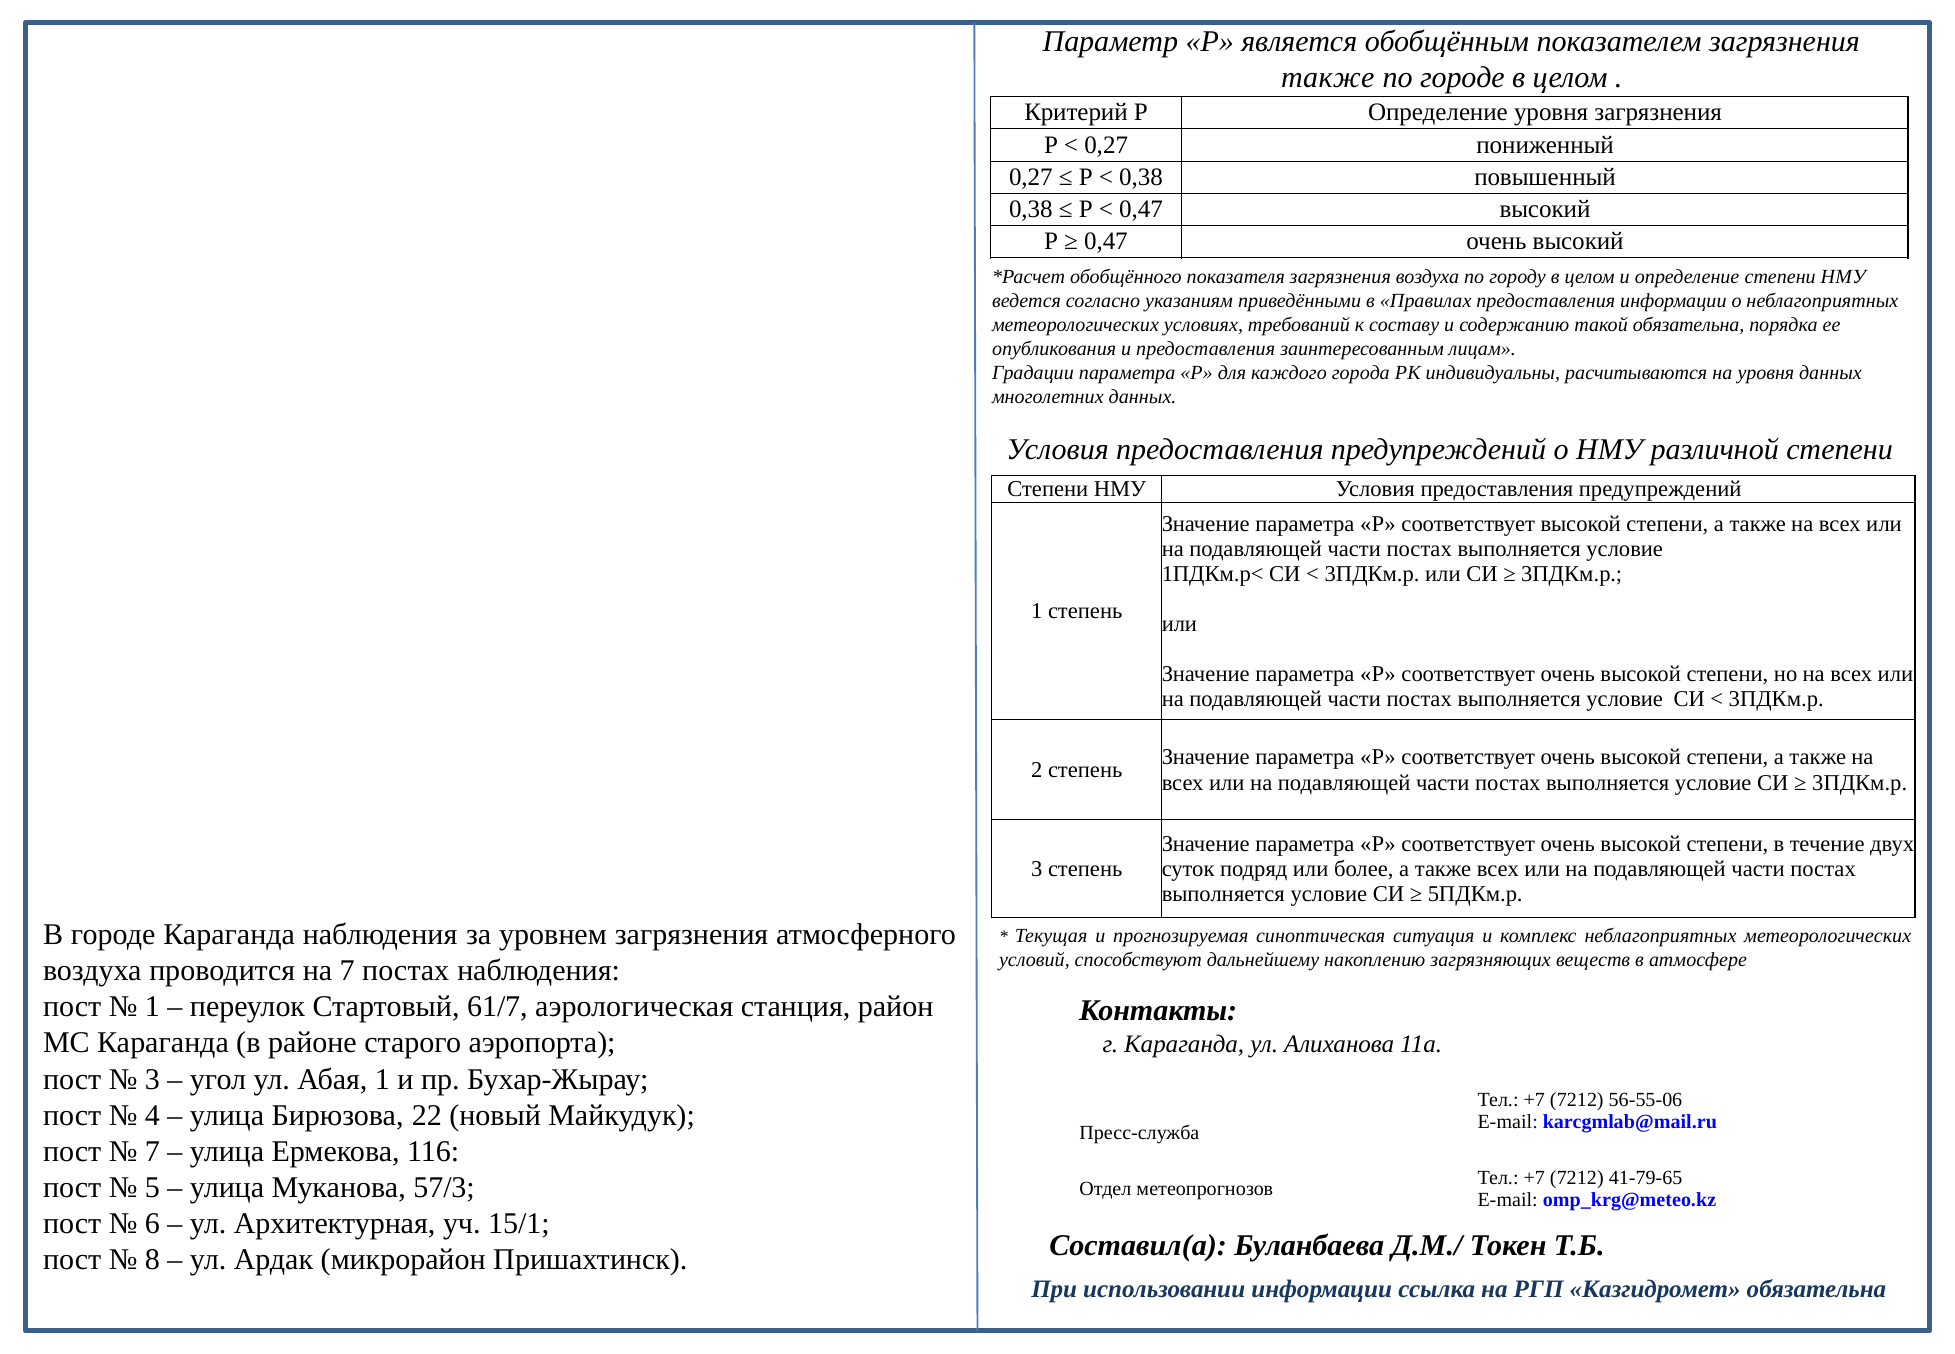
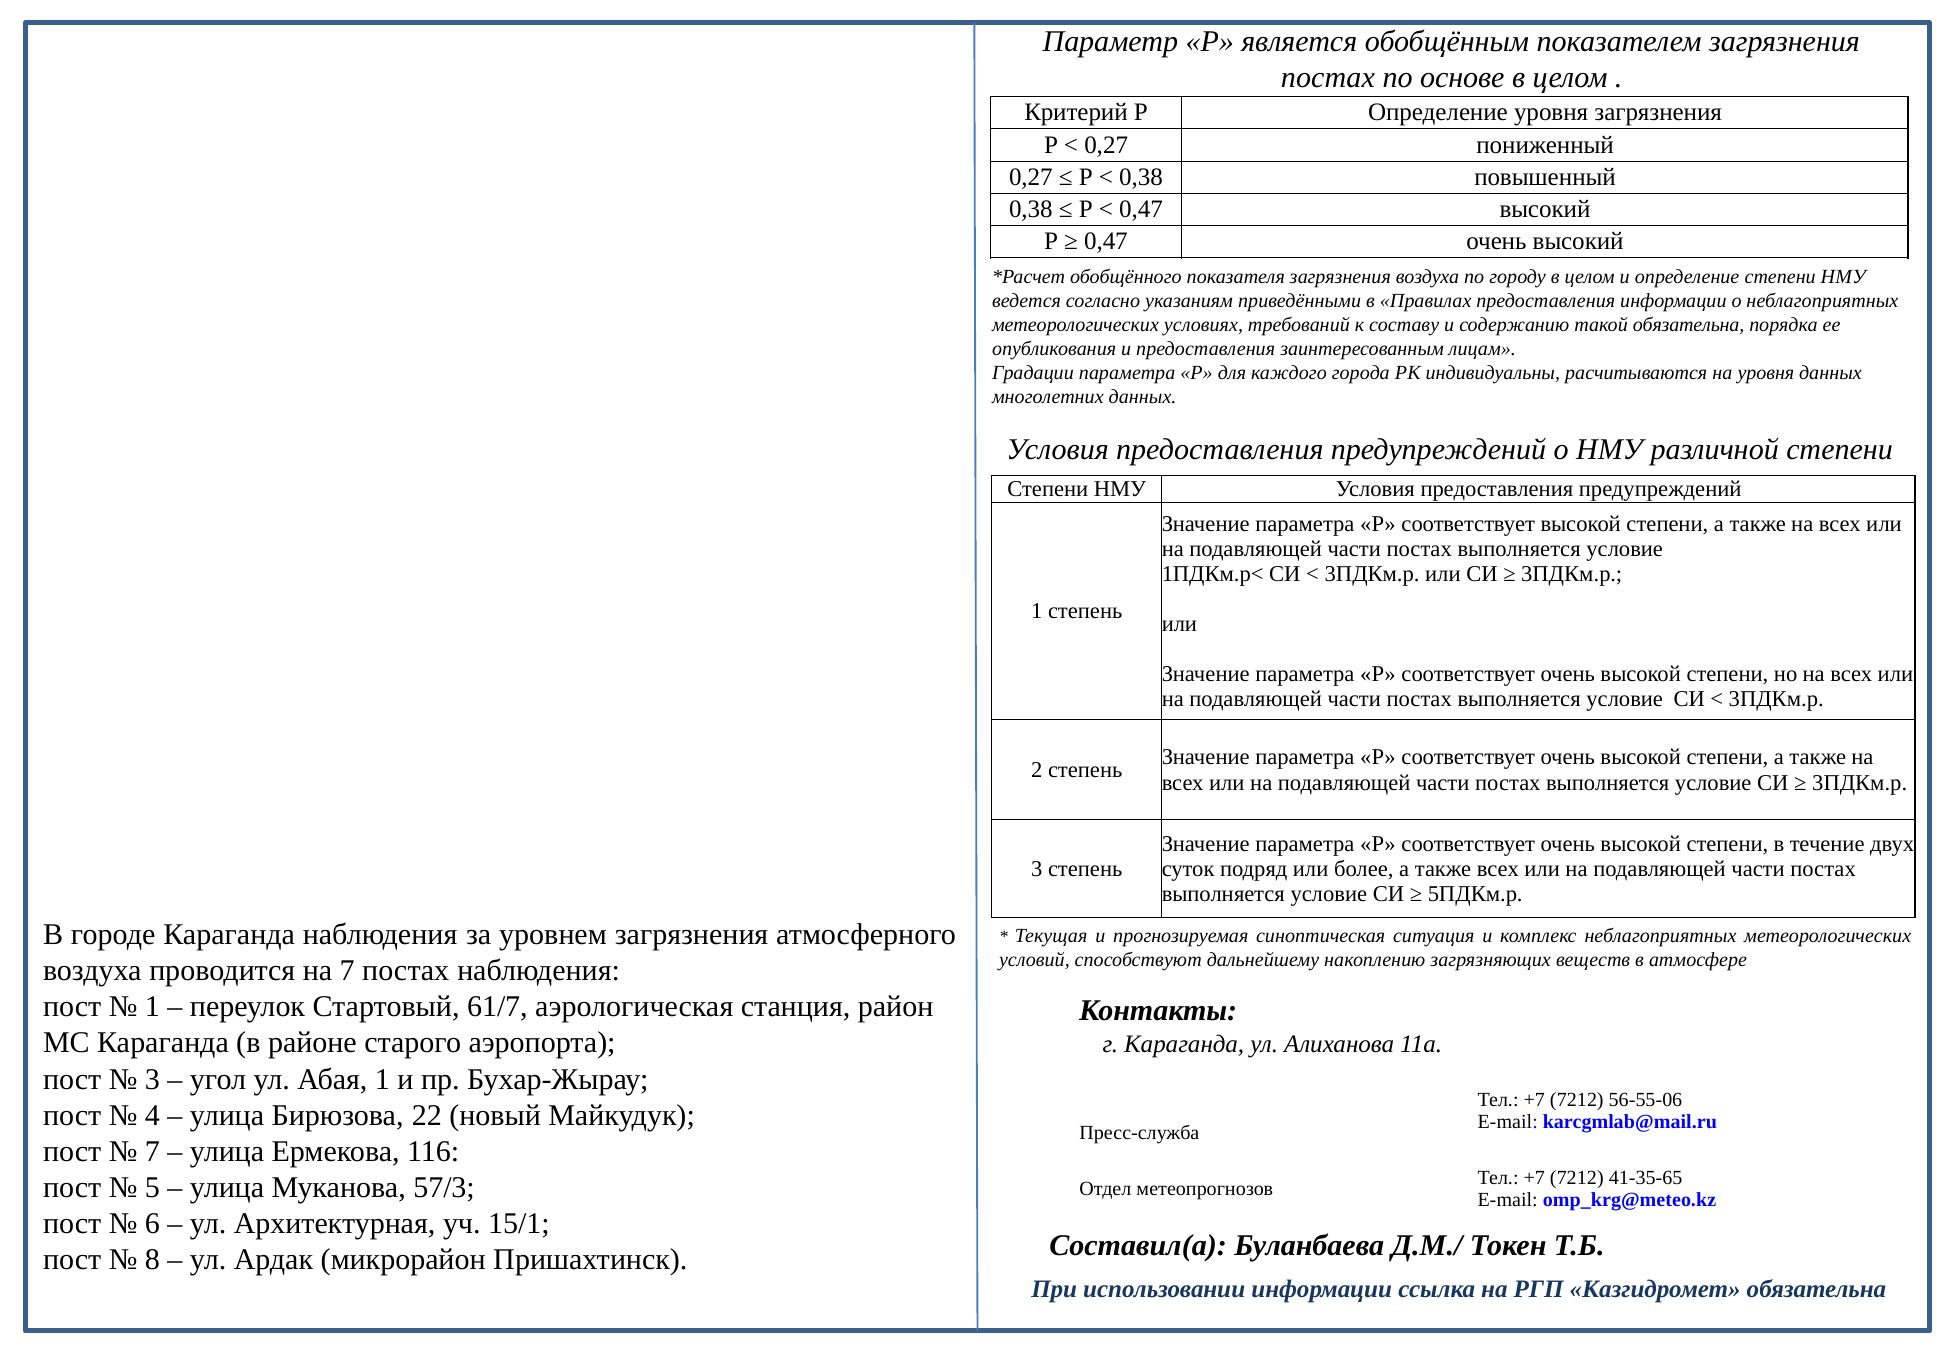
также at (1328, 78): также -> постах
по городе: городе -> основе
41-79-65: 41-79-65 -> 41-35-65
